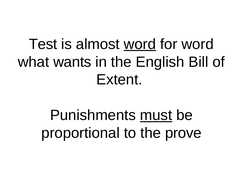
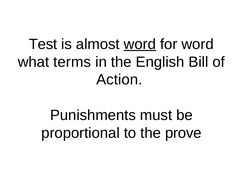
wants: wants -> terms
Extent: Extent -> Action
must underline: present -> none
